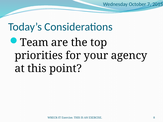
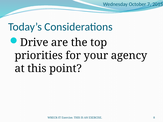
Team: Team -> Drive
